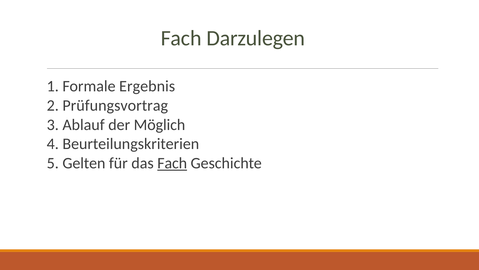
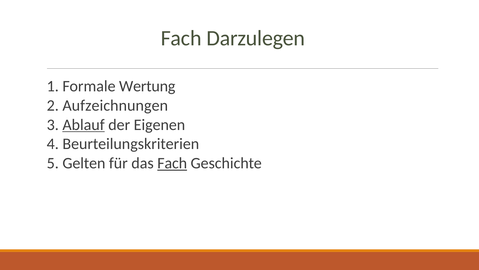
Ergebnis: Ergebnis -> Wertung
Prüfungsvortrag: Prüfungsvortrag -> Aufzeichnungen
Ablauf underline: none -> present
Möglich: Möglich -> Eigenen
